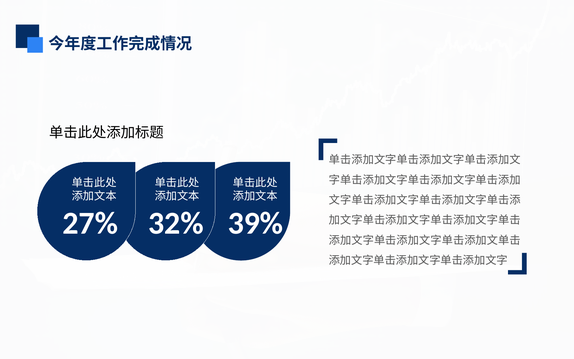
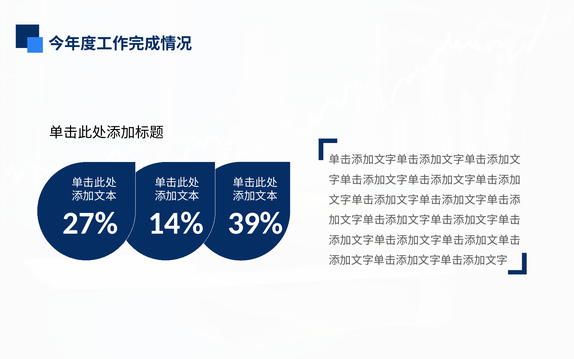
32%: 32% -> 14%
